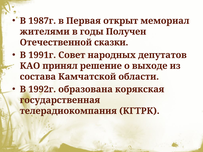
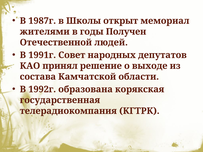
Первая: Первая -> Школы
сказки: сказки -> людей
